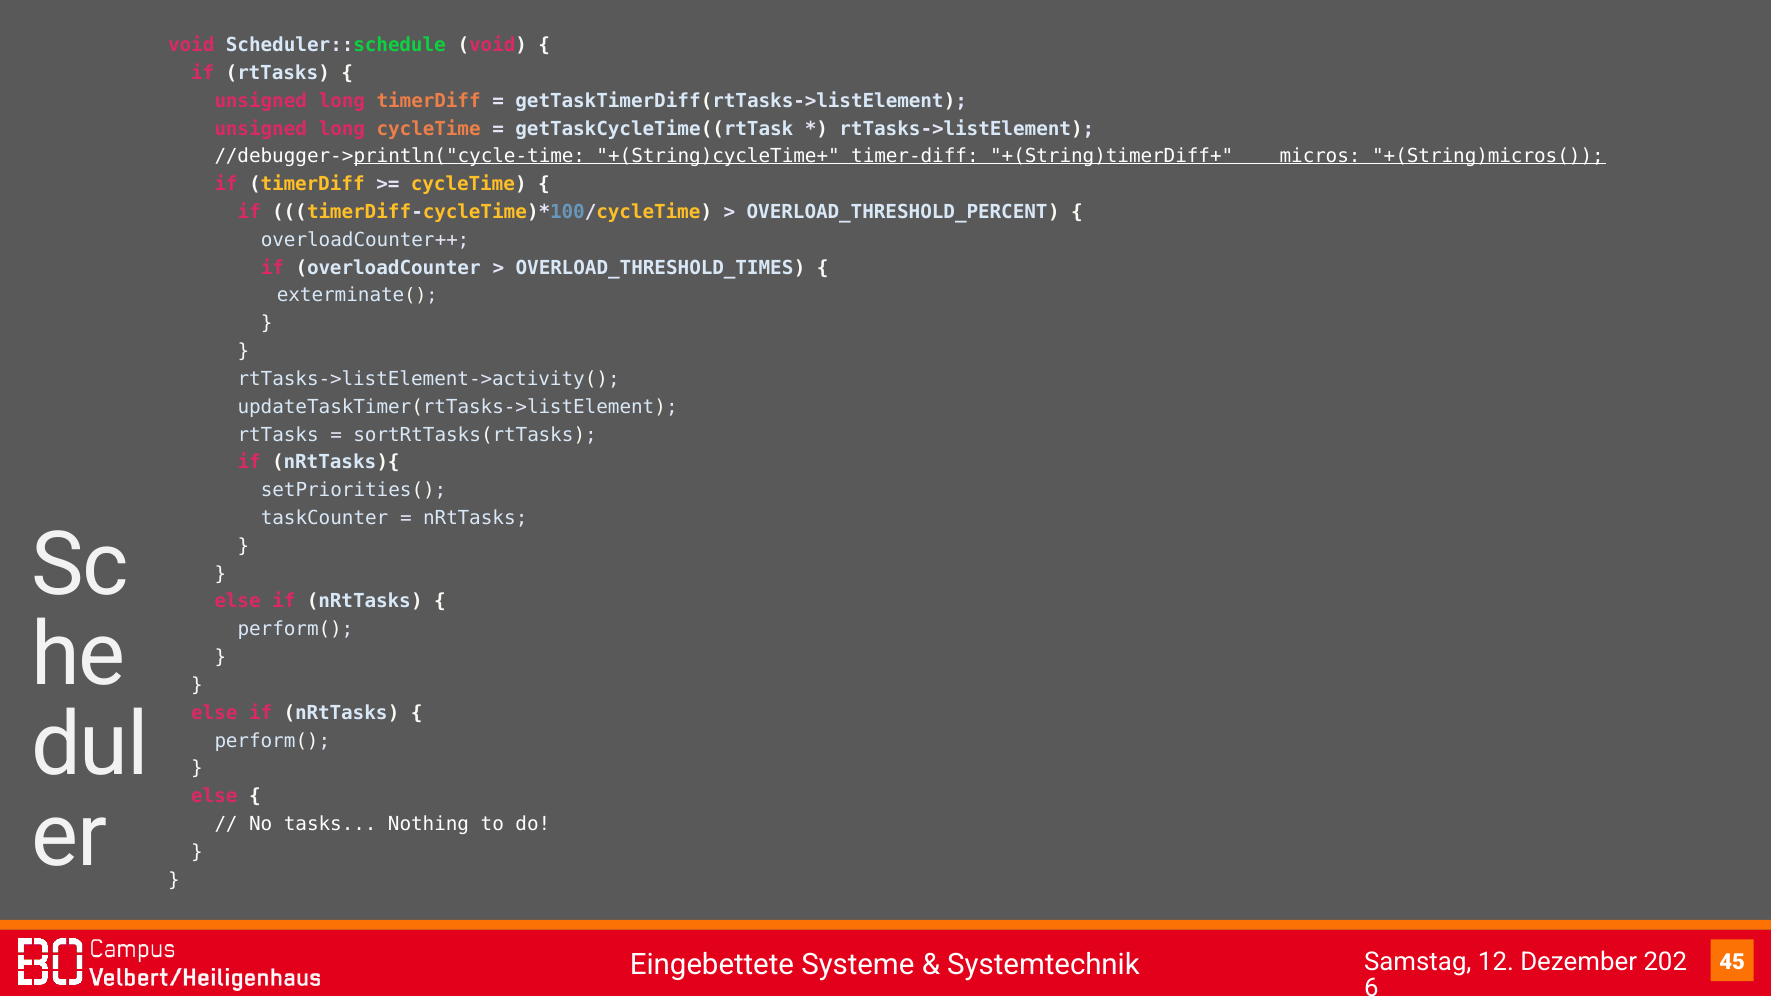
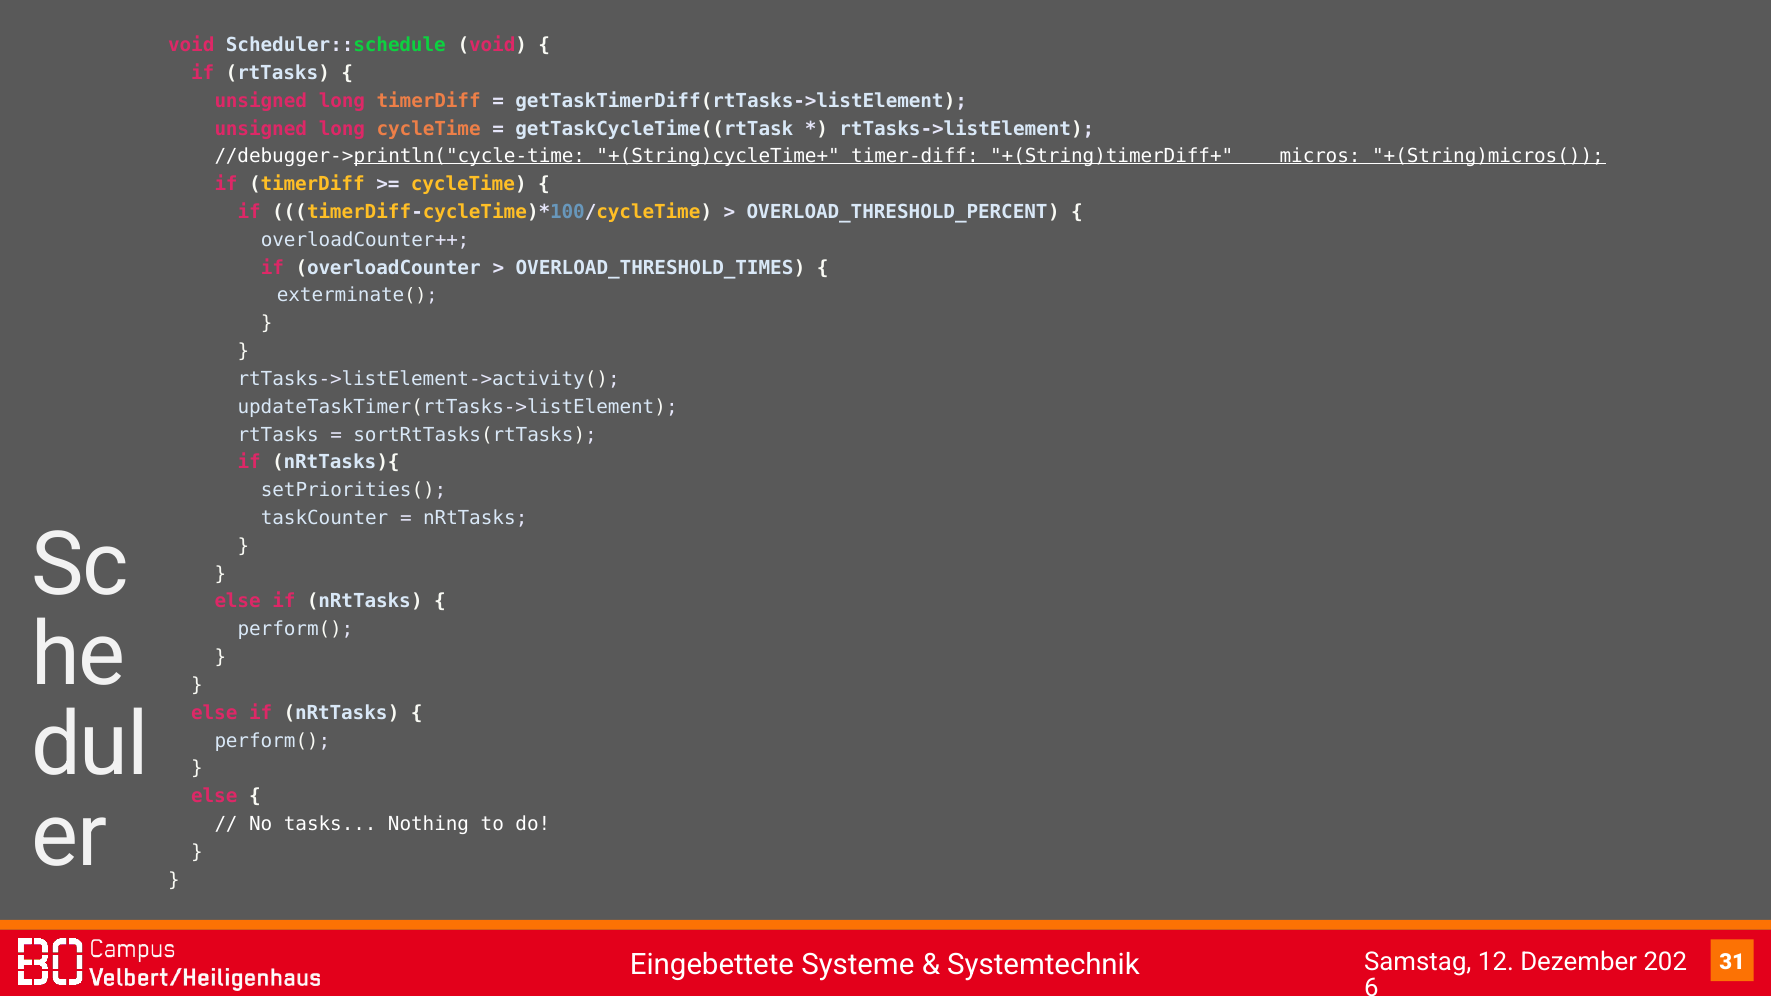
45: 45 -> 31
